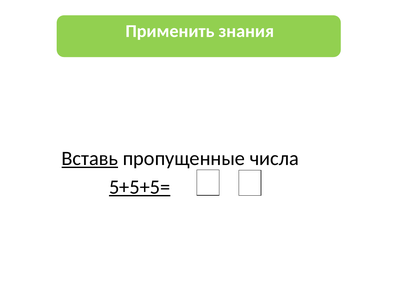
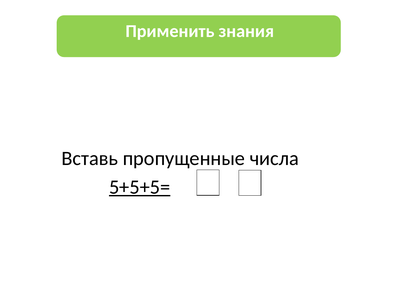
Вставь underline: present -> none
